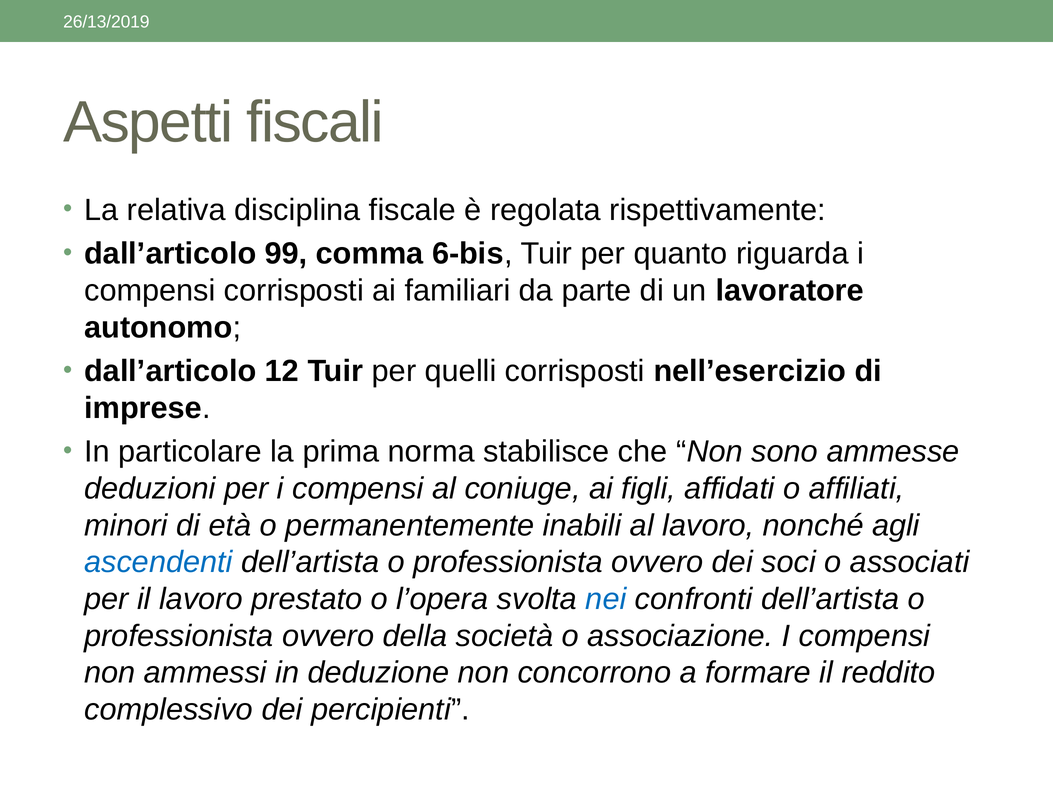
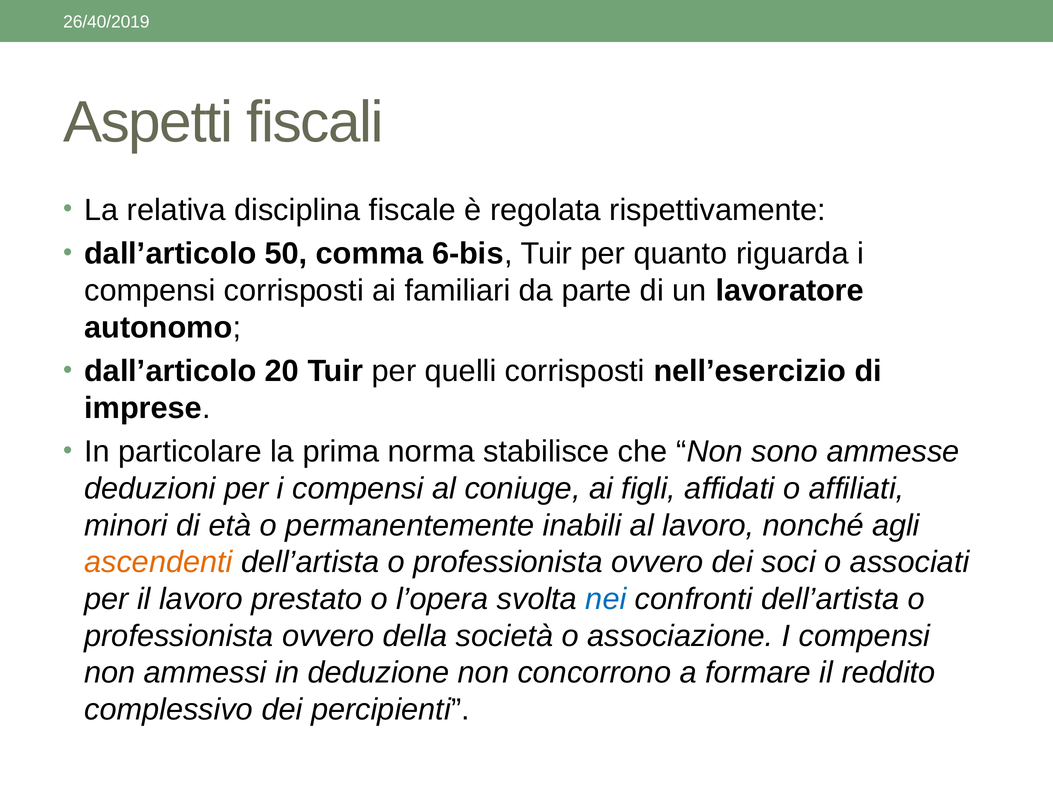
26/13/2019: 26/13/2019 -> 26/40/2019
99: 99 -> 50
12: 12 -> 20
ascendenti colour: blue -> orange
